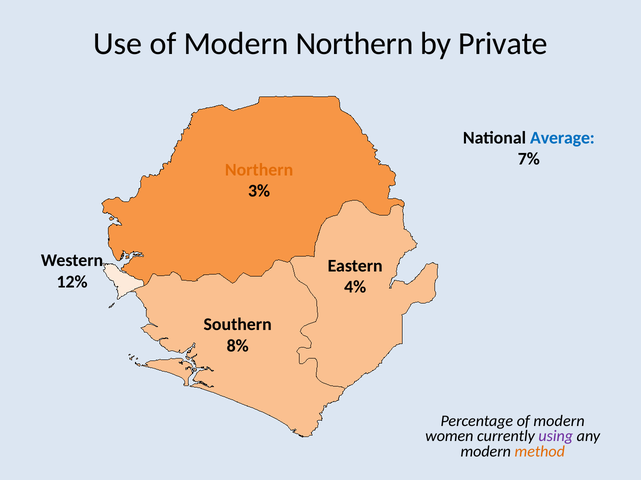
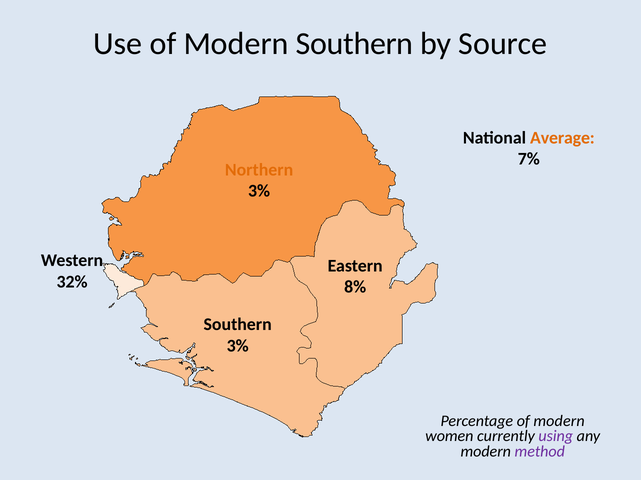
Modern Northern: Northern -> Southern
Private: Private -> Source
Average colour: blue -> orange
12%: 12% -> 32%
4%: 4% -> 8%
8% at (238, 346): 8% -> 3%
method colour: orange -> purple
